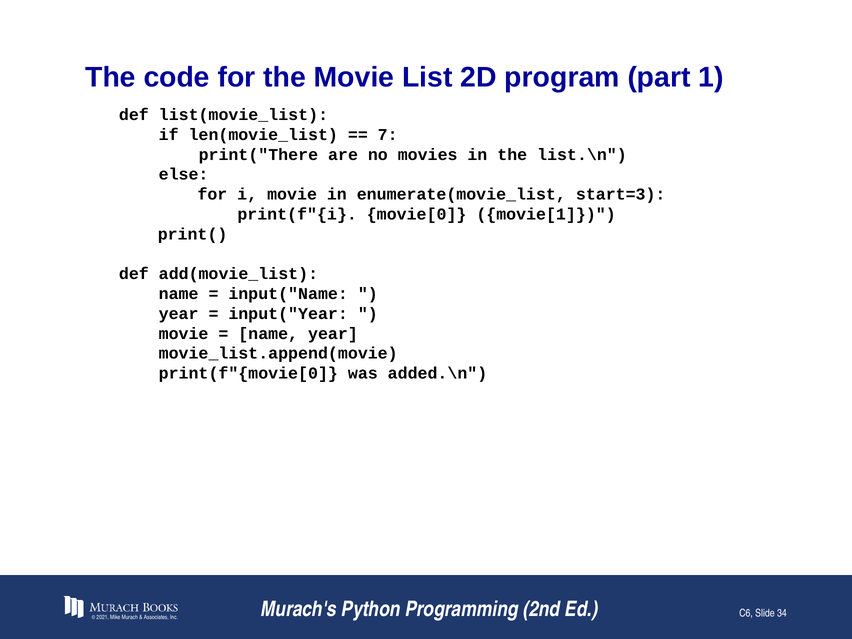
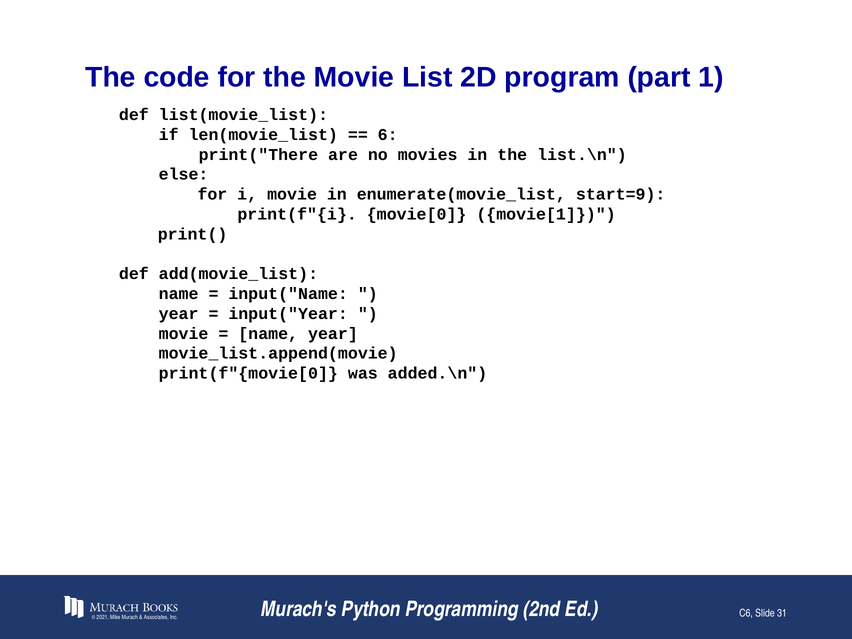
7: 7 -> 6
start=3: start=3 -> start=9
34: 34 -> 31
